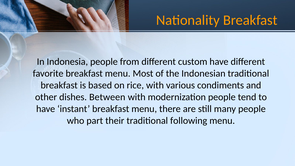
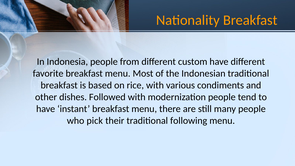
Between: Between -> Followed
part: part -> pick
